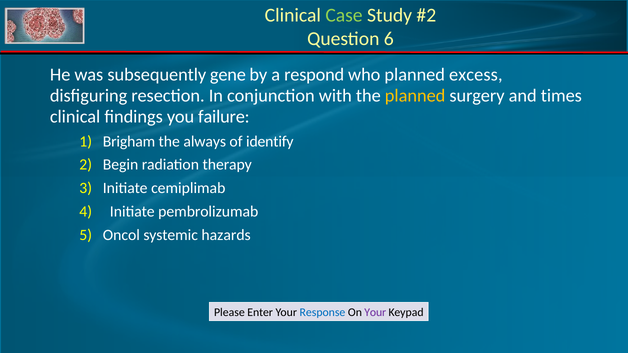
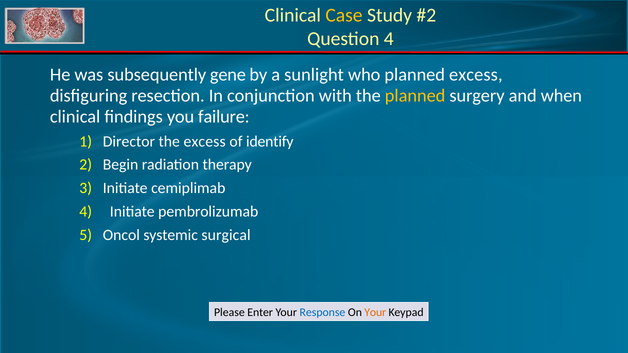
Case colour: light green -> yellow
Question 6: 6 -> 4
respond: respond -> sunlight
times: times -> when
Brigham: Brigham -> Director
the always: always -> excess
hazards: hazards -> surgical
Your at (375, 313) colour: purple -> orange
